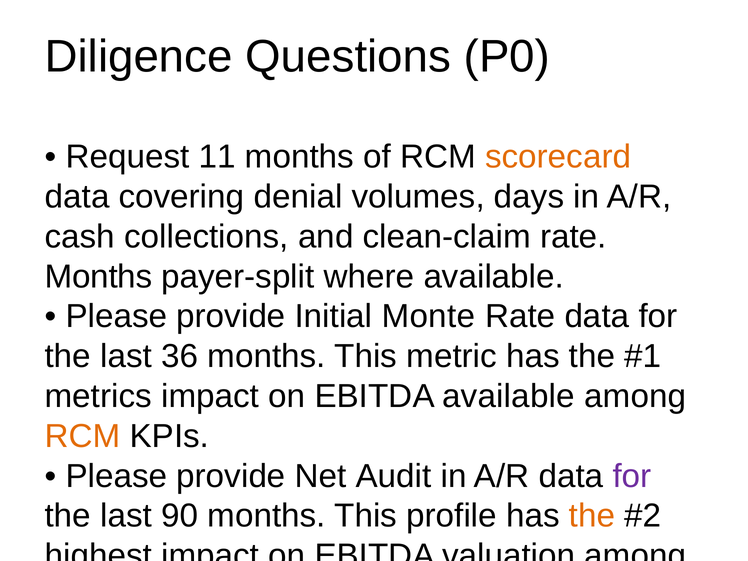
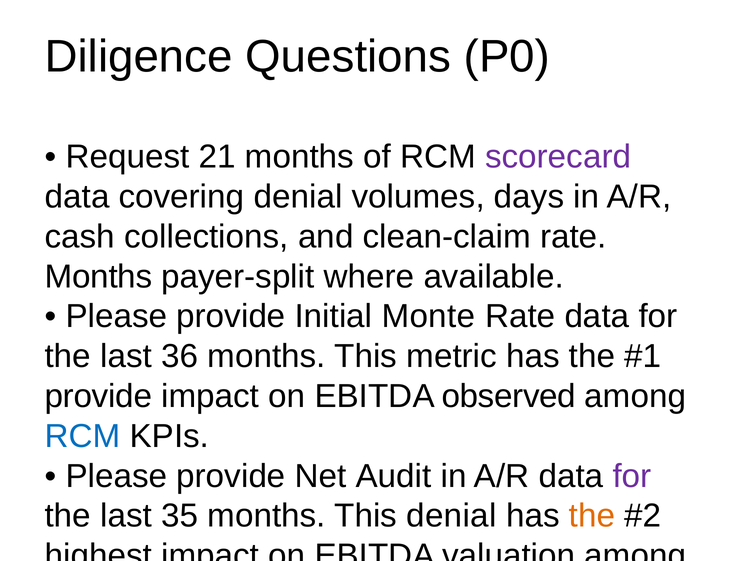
11: 11 -> 21
scorecard colour: orange -> purple
metrics at (98, 396): metrics -> provide
EBITDA available: available -> observed
RCM at (83, 436) colour: orange -> blue
90: 90 -> 35
This profile: profile -> denial
